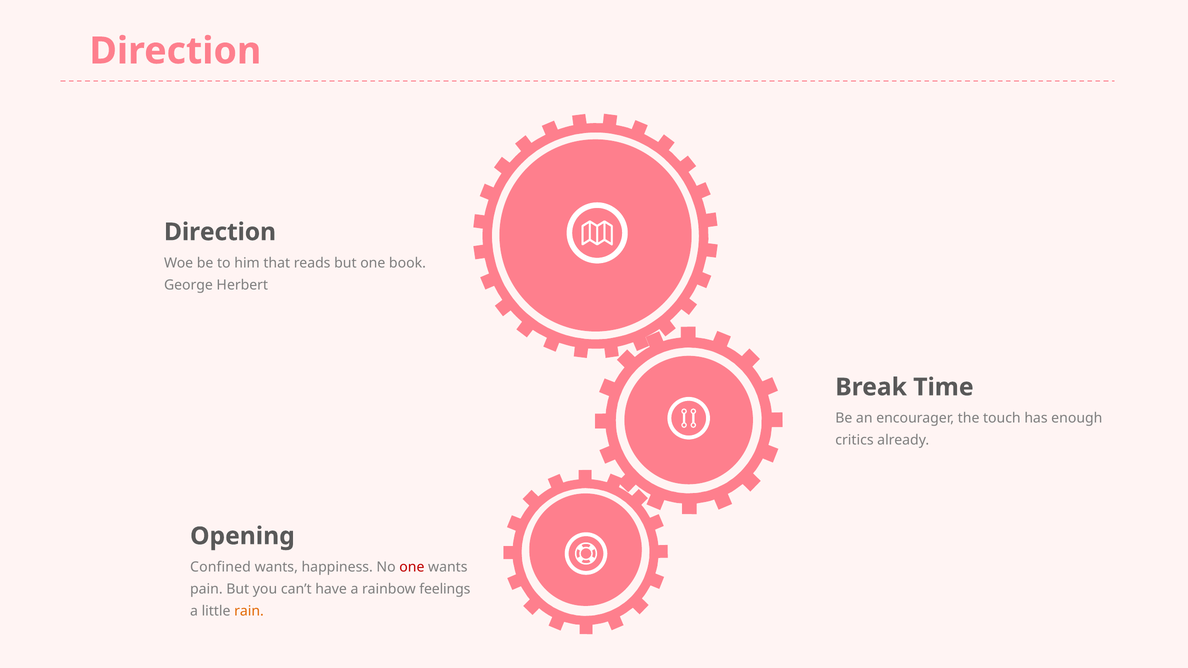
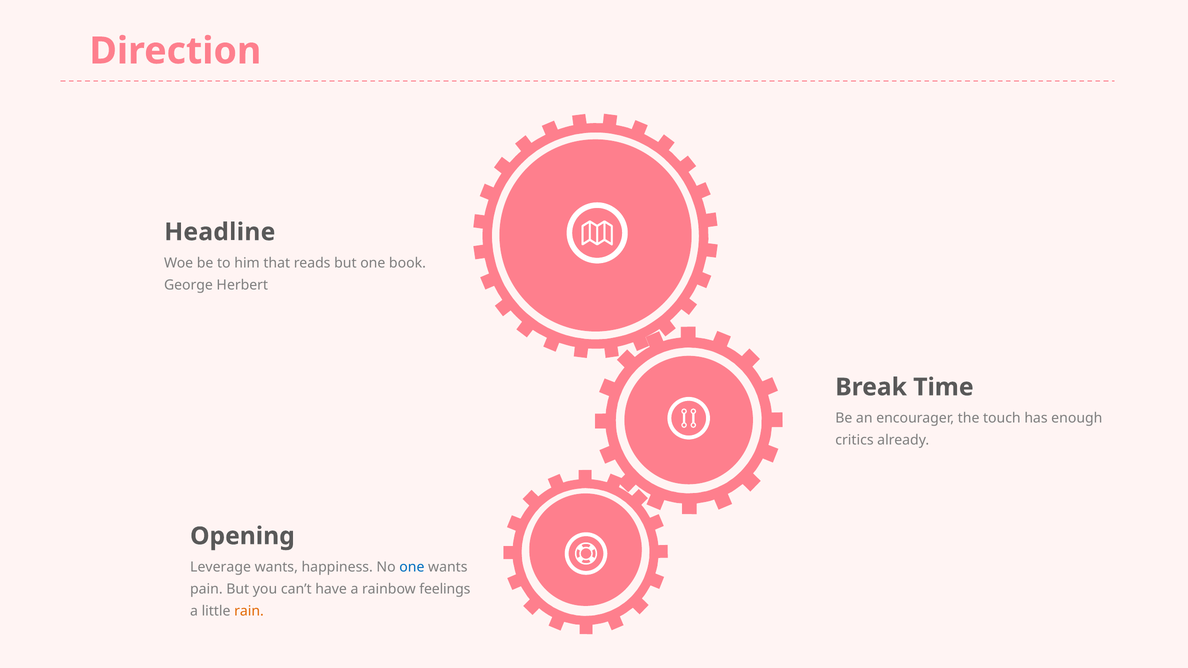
Direction at (220, 232): Direction -> Headline
Confined: Confined -> Leverage
one at (412, 567) colour: red -> blue
